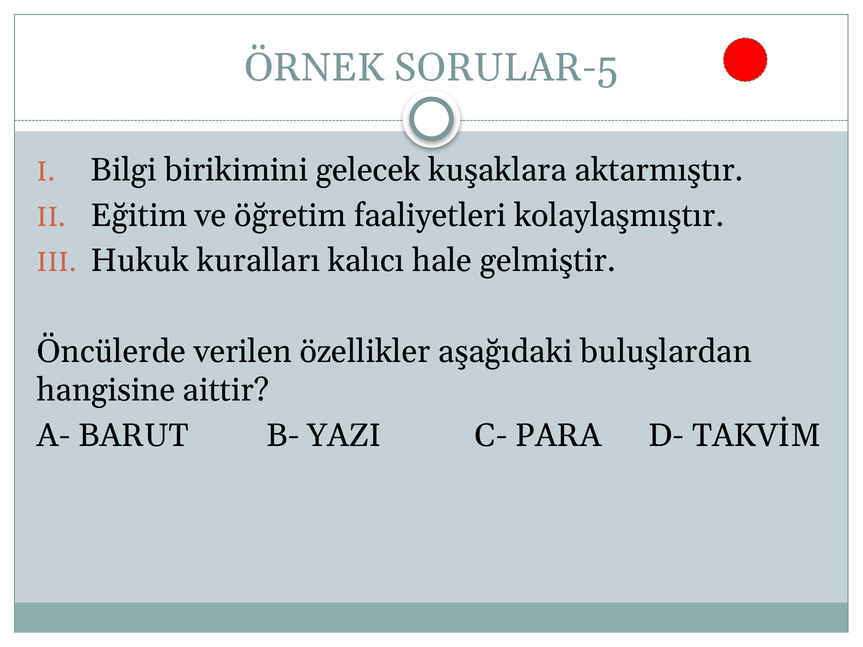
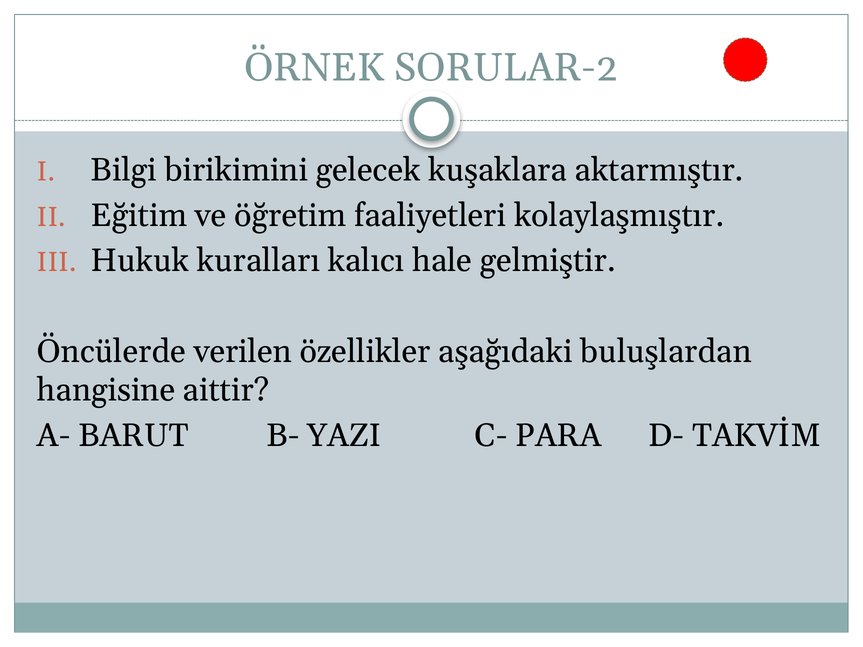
SORULAR-5: SORULAR-5 -> SORULAR-2
